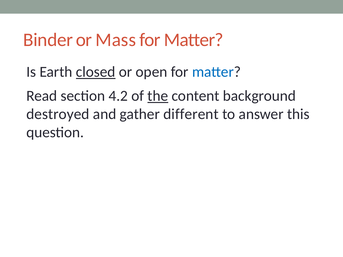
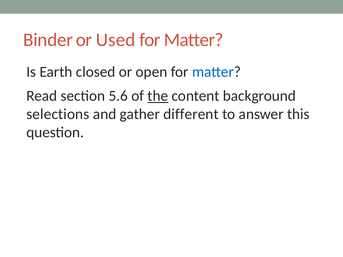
Mass: Mass -> Used
closed underline: present -> none
4.2: 4.2 -> 5.6
destroyed: destroyed -> selections
